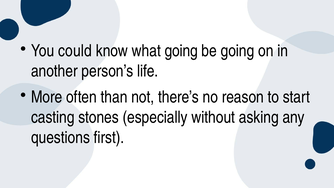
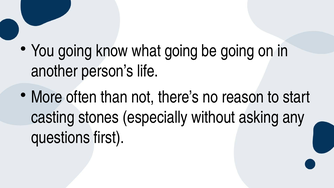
You could: could -> going
